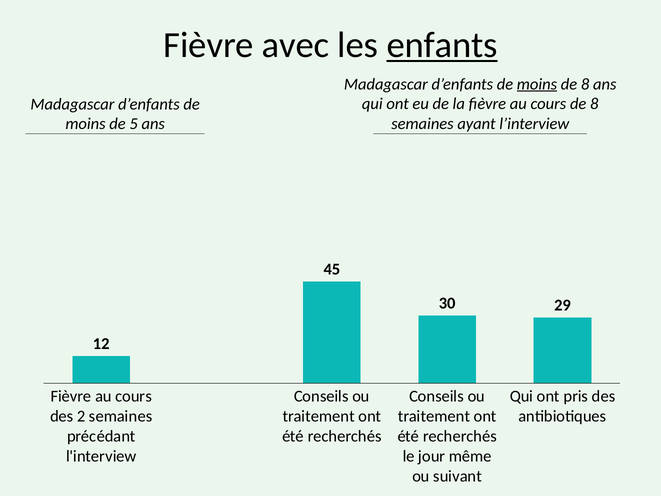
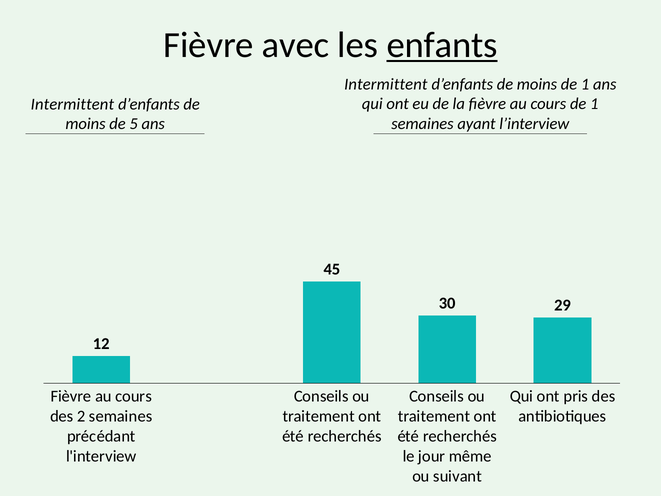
Madagascar at (386, 84): Madagascar -> Intermittent
moins at (537, 84) underline: present -> none
8 at (585, 84): 8 -> 1
cours de 8: 8 -> 1
Madagascar at (72, 104): Madagascar -> Intermittent
